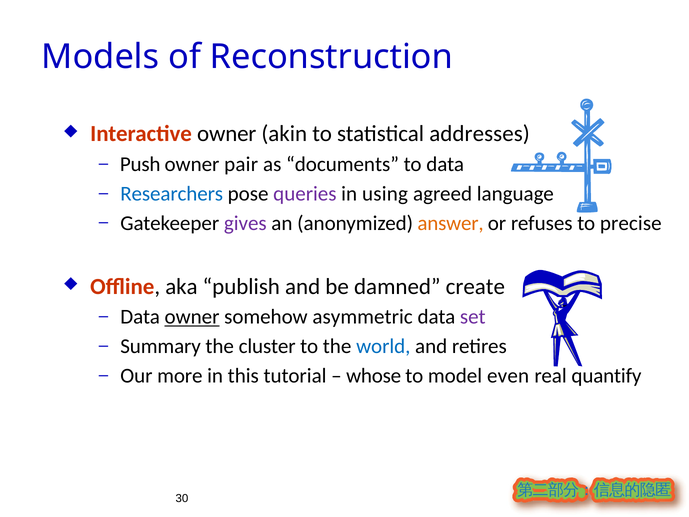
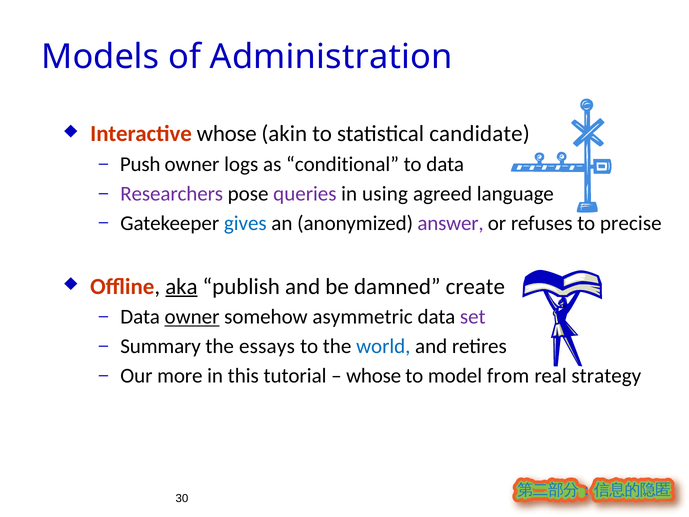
Reconstruction: Reconstruction -> Administration
Interactive owner: owner -> whose
addresses: addresses -> candidate
pair: pair -> logs
documents: documents -> conditional
Researchers colour: blue -> purple
gives colour: purple -> blue
answer colour: orange -> purple
aka underline: none -> present
cluster: cluster -> essays
even: even -> from
quantify: quantify -> strategy
